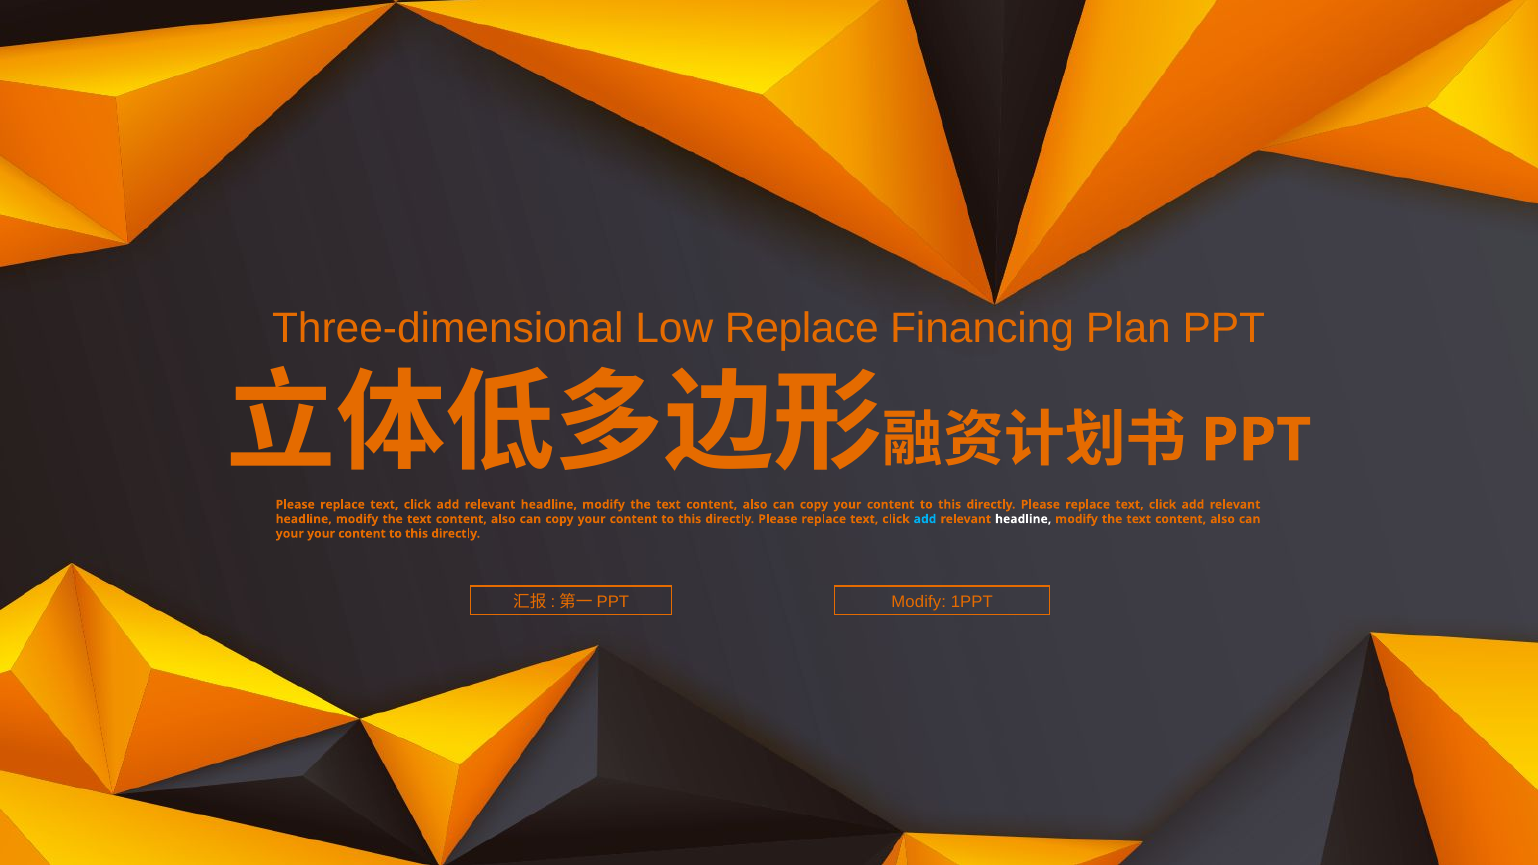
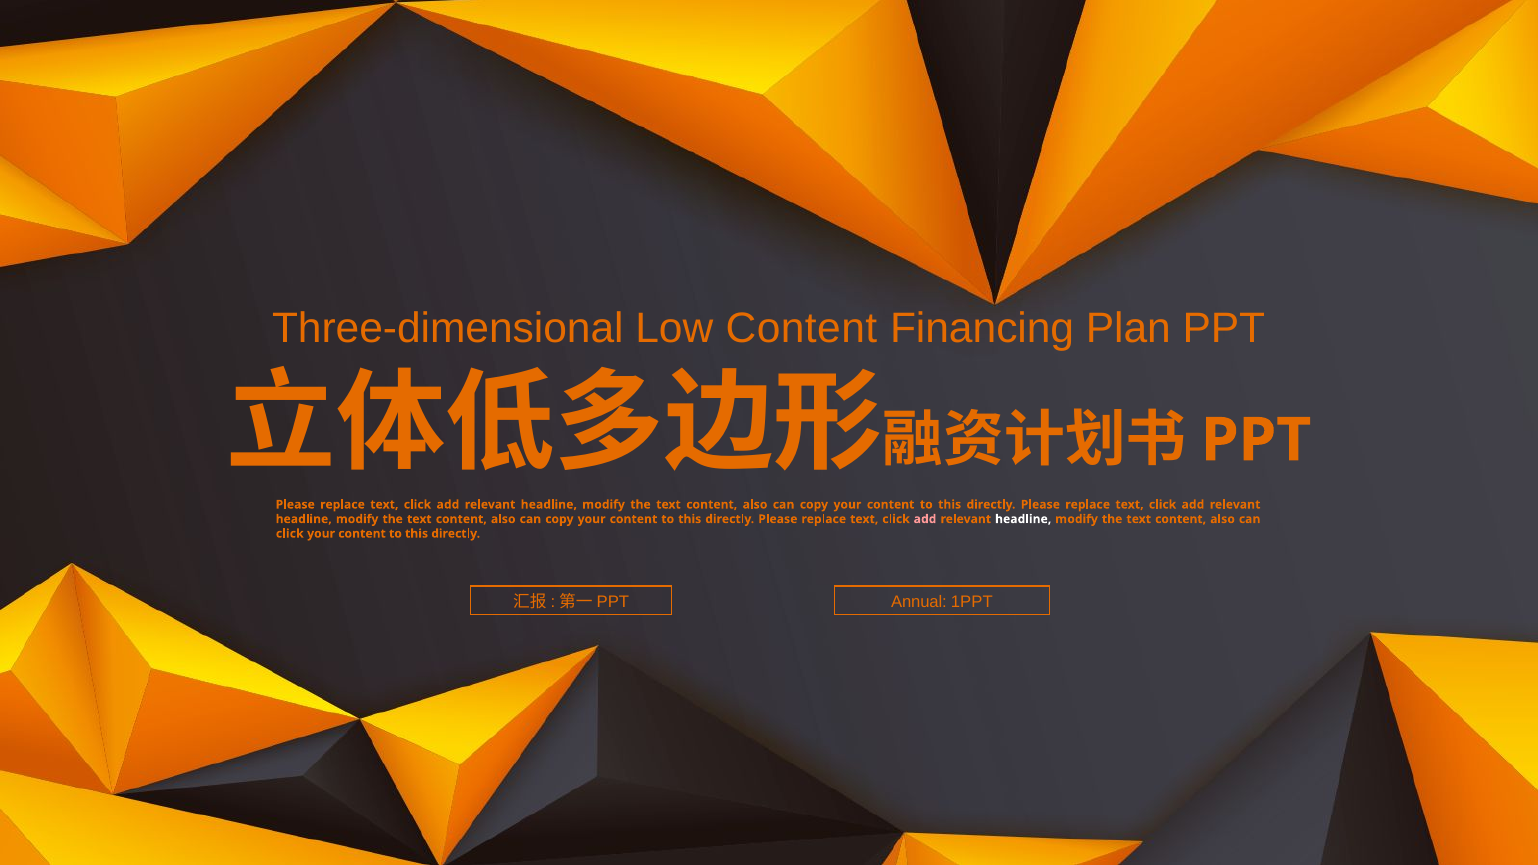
Low Replace: Replace -> Content
add at (925, 519) colour: light blue -> pink
your at (290, 534): your -> click
Modify at (919, 602): Modify -> Annual
